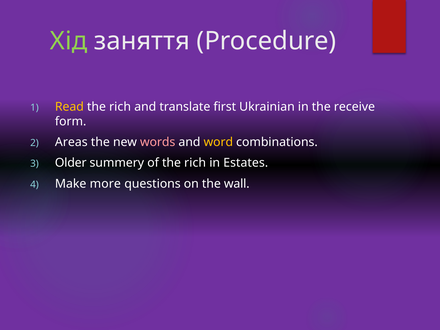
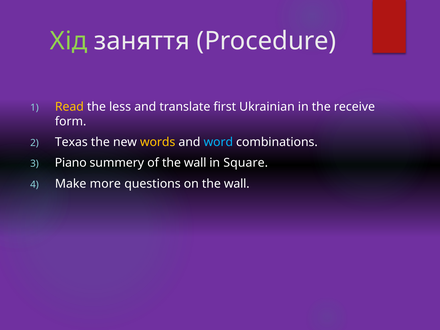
rich at (120, 107): rich -> less
Areas: Areas -> Texas
words colour: pink -> yellow
word colour: yellow -> light blue
Older: Older -> Piano
of the rich: rich -> wall
Estates: Estates -> Square
